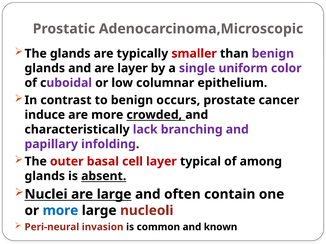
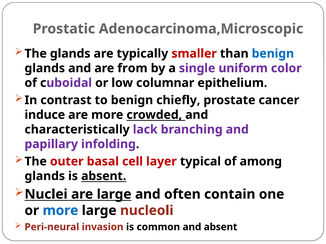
benign at (273, 54) colour: purple -> blue
are layer: layer -> from
occurs: occurs -> chiefly
and known: known -> absent
